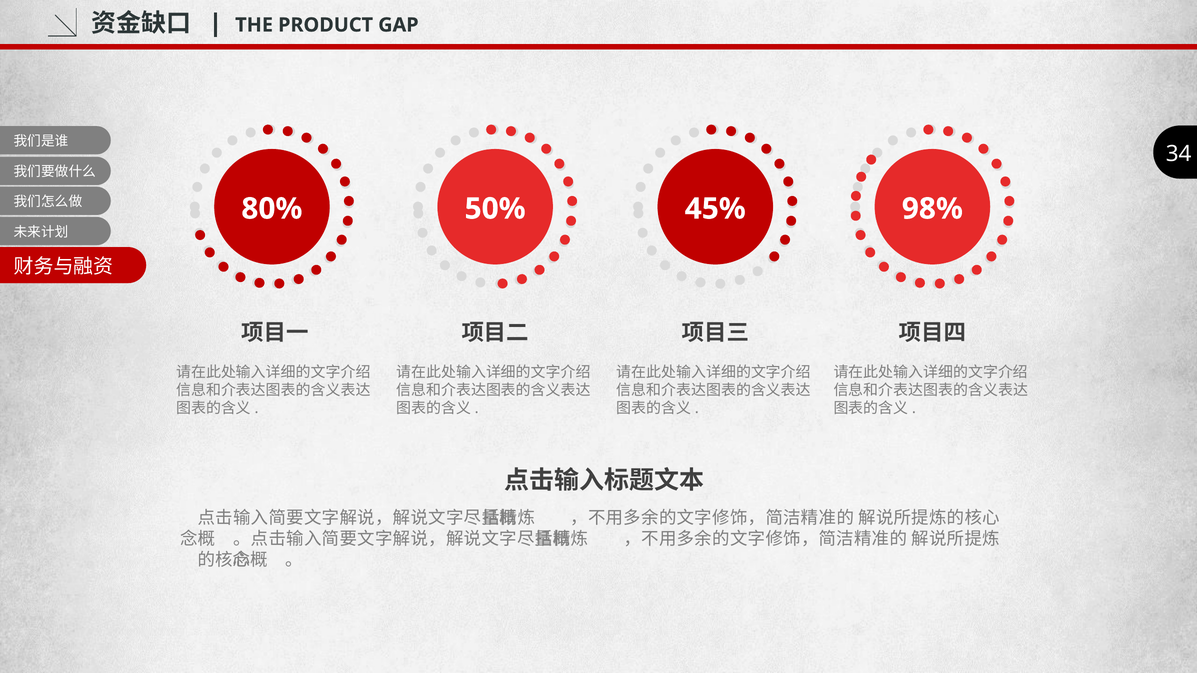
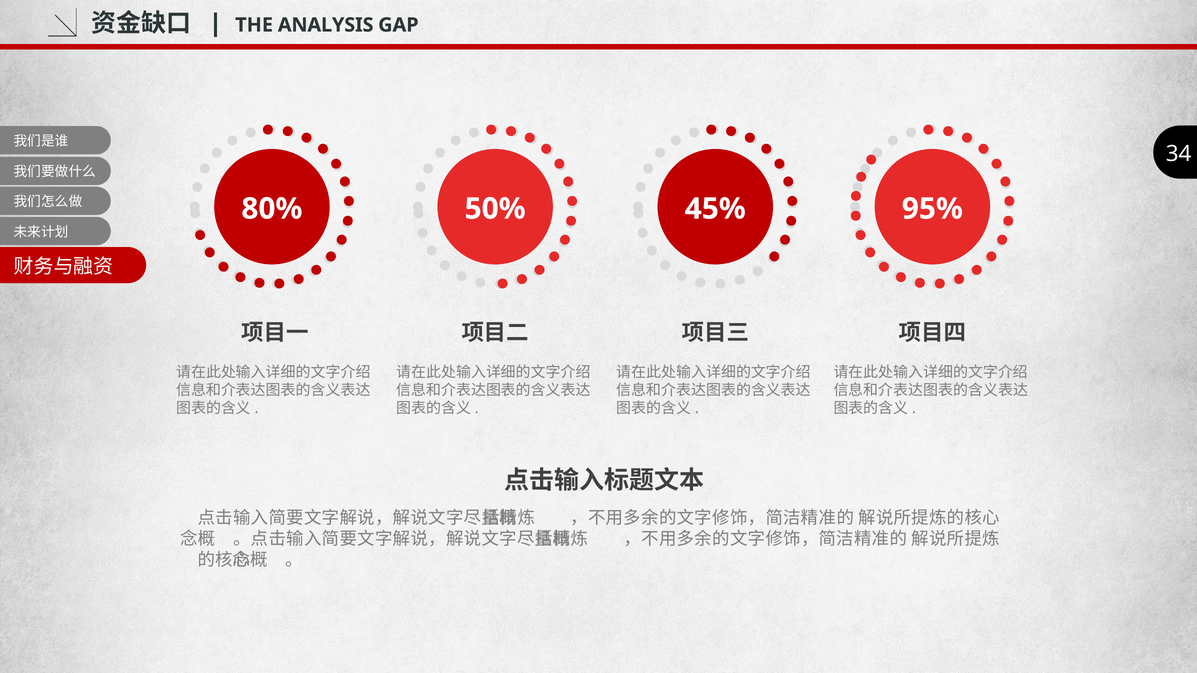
PRODUCT: PRODUCT -> ANALYSIS
98%: 98% -> 95%
